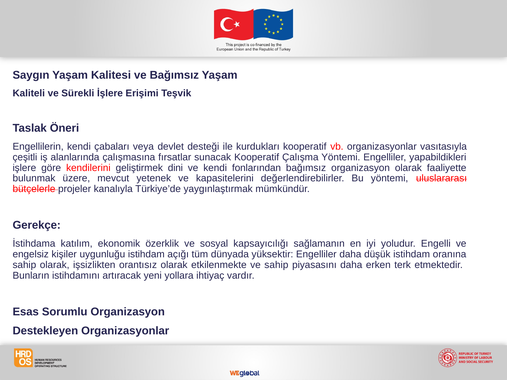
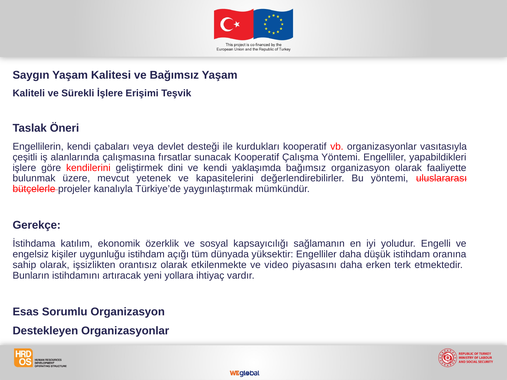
fonlarından: fonlarından -> yaklaşımda
ve sahip: sahip -> video
